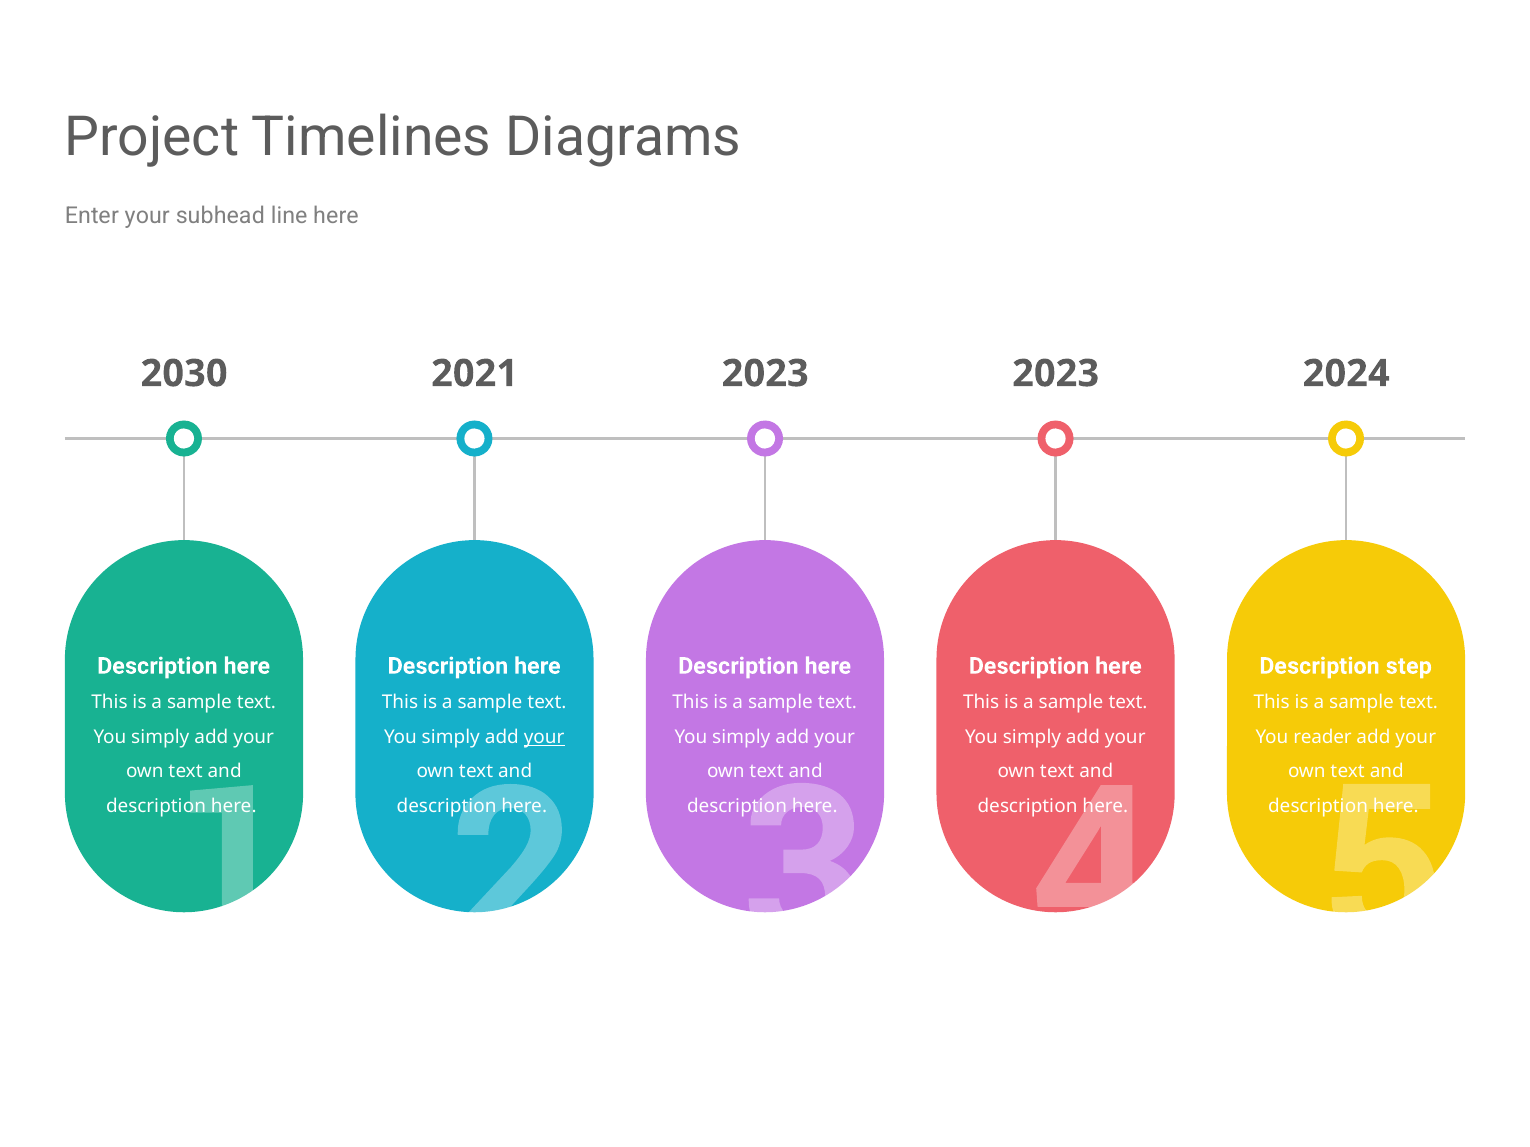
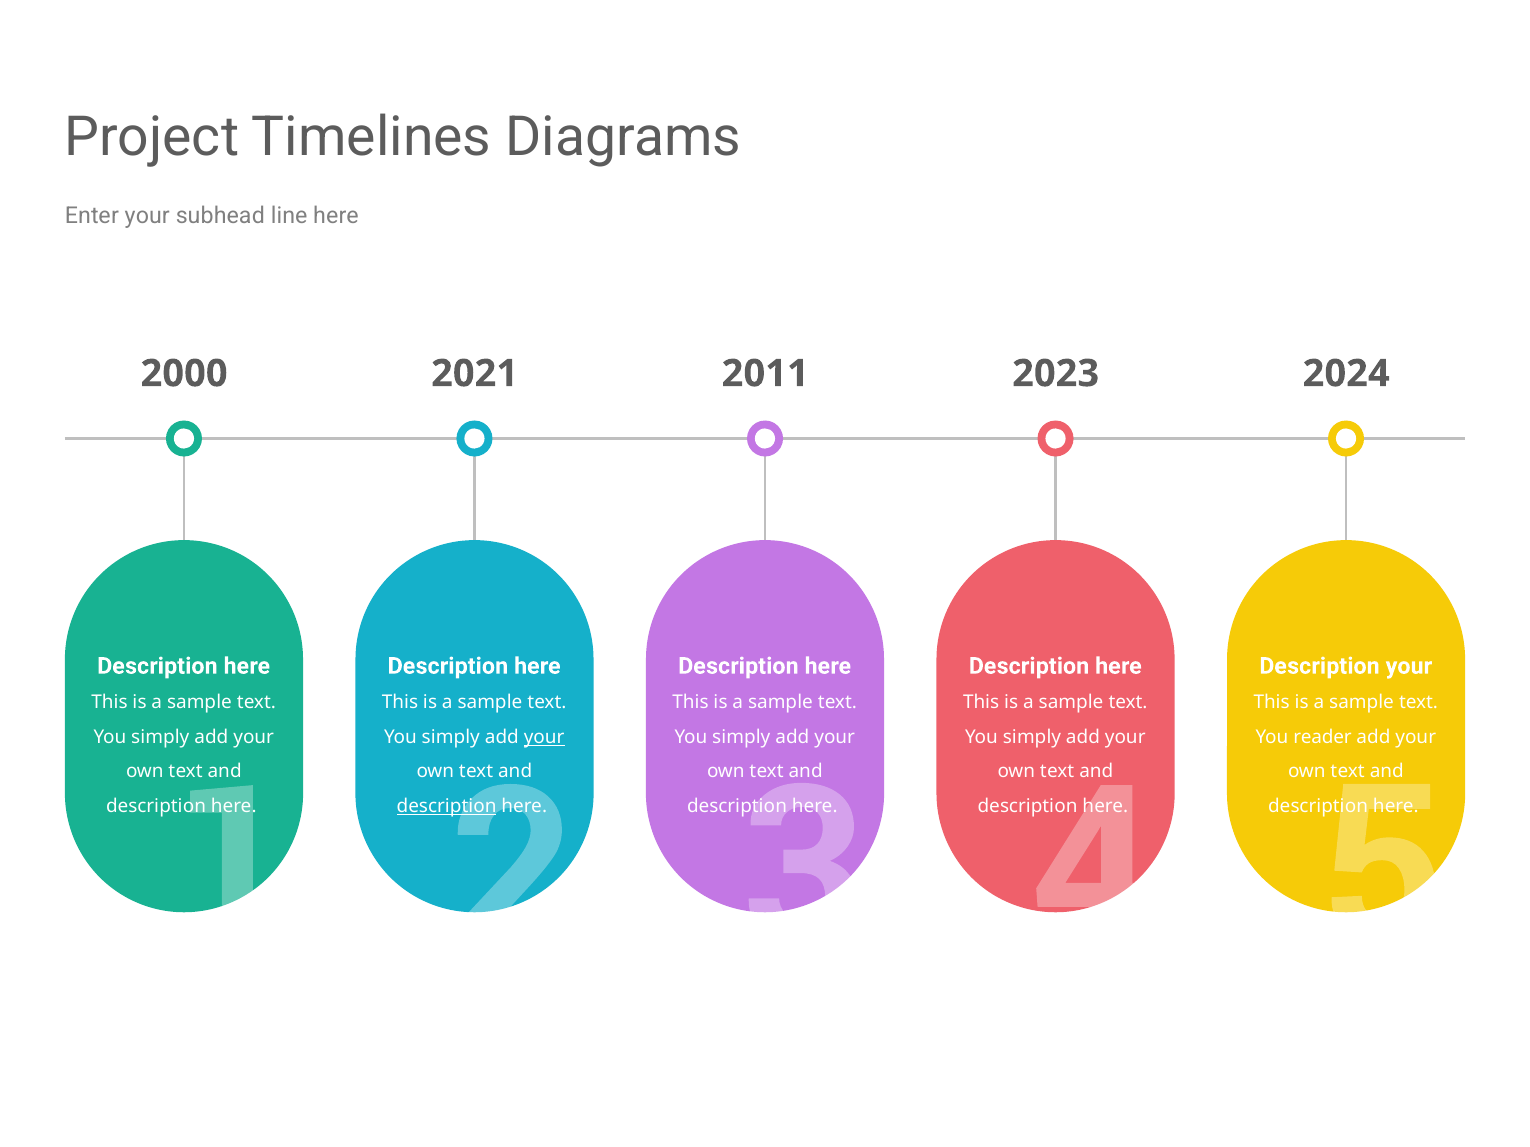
2030: 2030 -> 2000
2023 at (765, 374): 2023 -> 2011
Description step: step -> your
description at (447, 806) underline: none -> present
